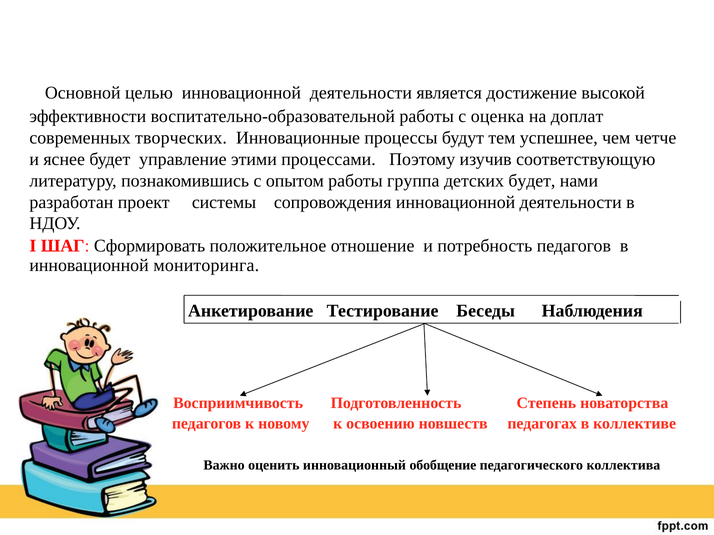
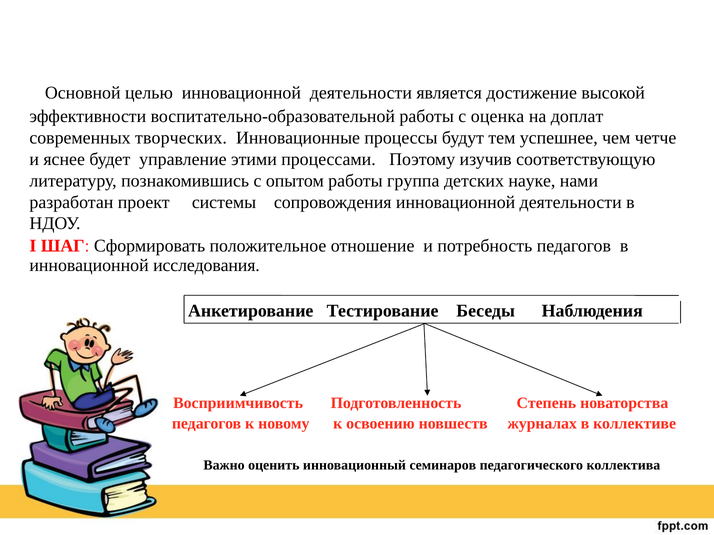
детских будет: будет -> науке
мониторинга: мониторинга -> исследования
педагогах: педагогах -> журналах
обобщение: обобщение -> семинаров
